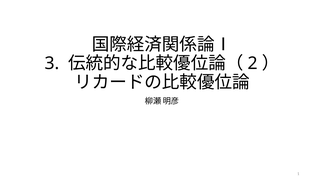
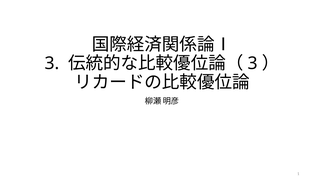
2 at (253, 64): 2 -> 3
